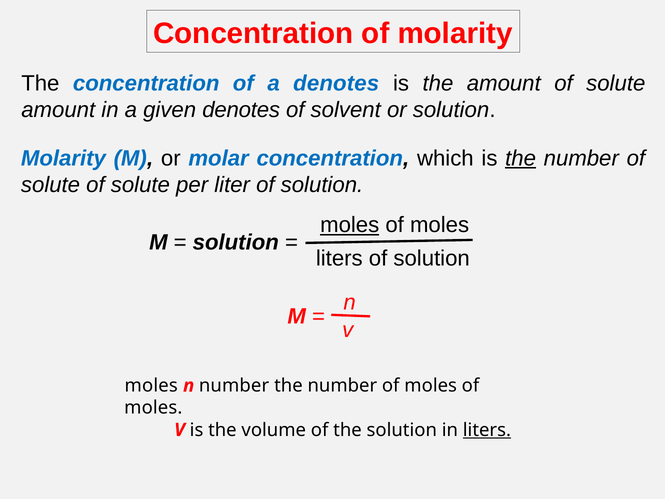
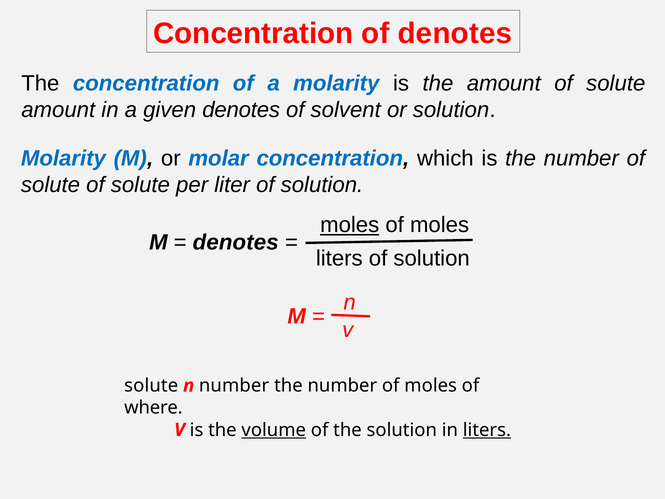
of molarity: molarity -> denotes
a denotes: denotes -> molarity
the at (521, 158) underline: present -> none
solution at (236, 242): solution -> denotes
moles at (151, 385): moles -> solute
moles at (153, 408): moles -> where
volume underline: none -> present
